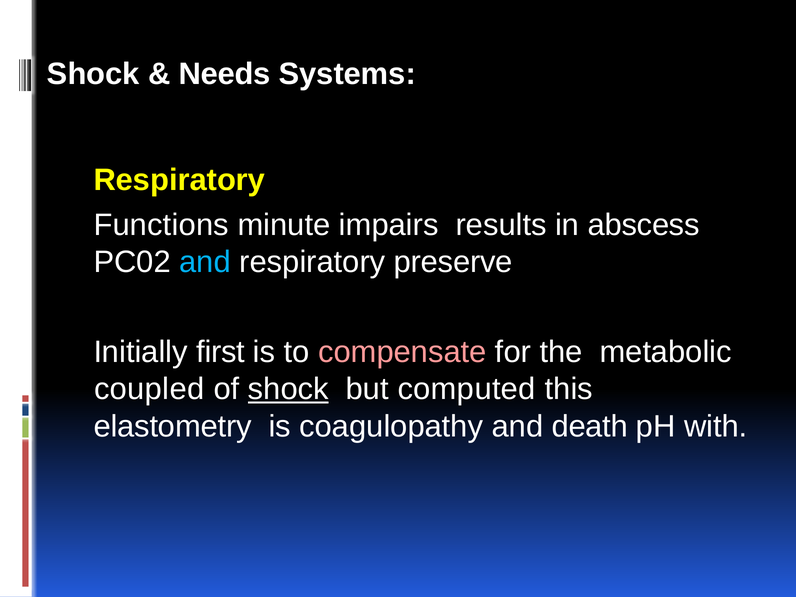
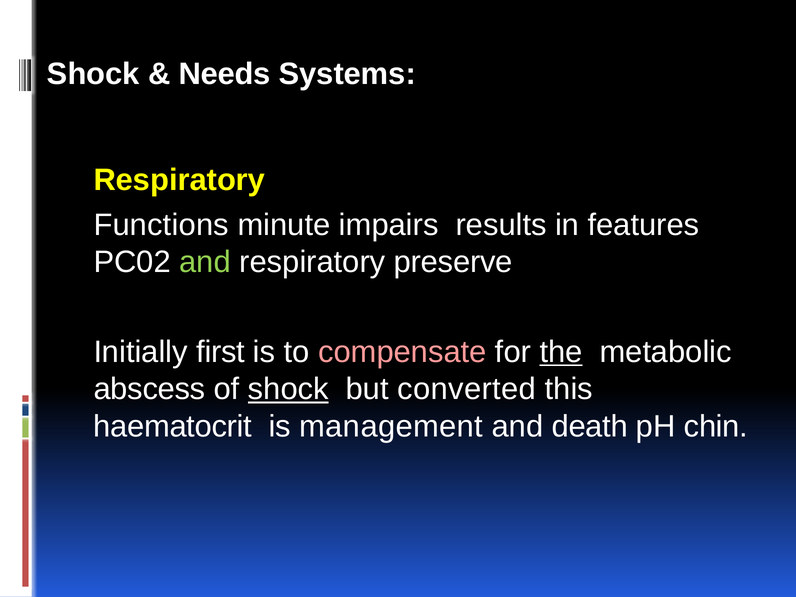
abscess: abscess -> features
and at (205, 262) colour: light blue -> light green
the underline: none -> present
coupled: coupled -> abscess
computed: computed -> converted
elastometry: elastometry -> haematocrit
coagulopathy: coagulopathy -> management
with: with -> chin
